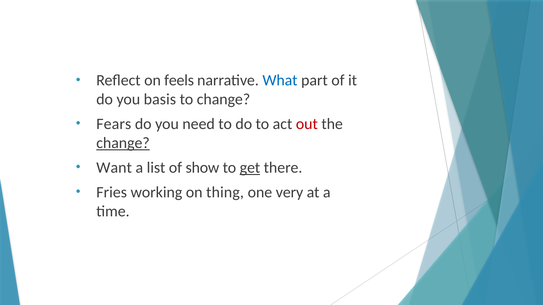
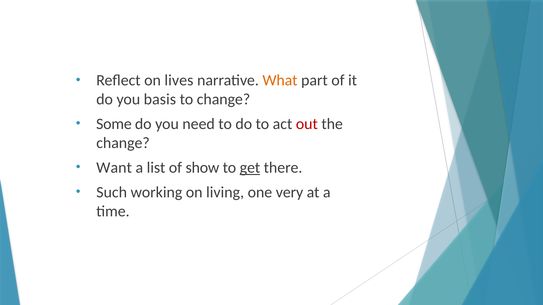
feels: feels -> lives
What colour: blue -> orange
Fears: Fears -> Some
change at (123, 143) underline: present -> none
Fries: Fries -> Such
thing: thing -> living
